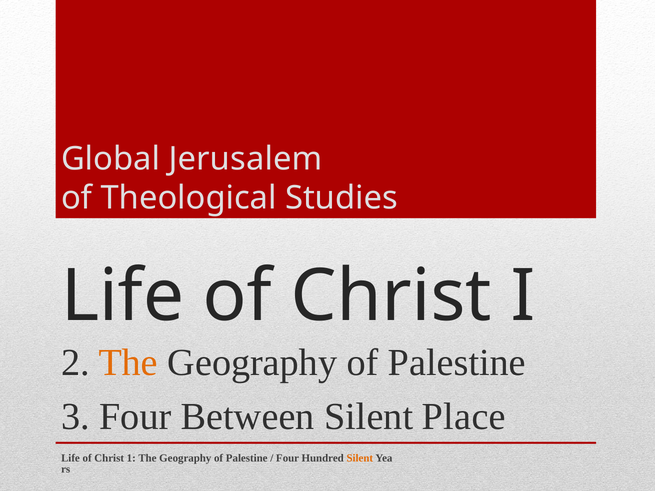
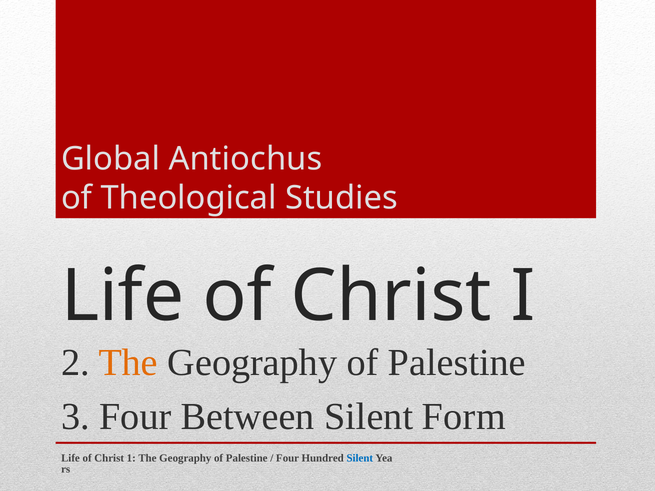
Jerusalem: Jerusalem -> Antiochus
Place: Place -> Form
Silent at (360, 459) colour: orange -> blue
